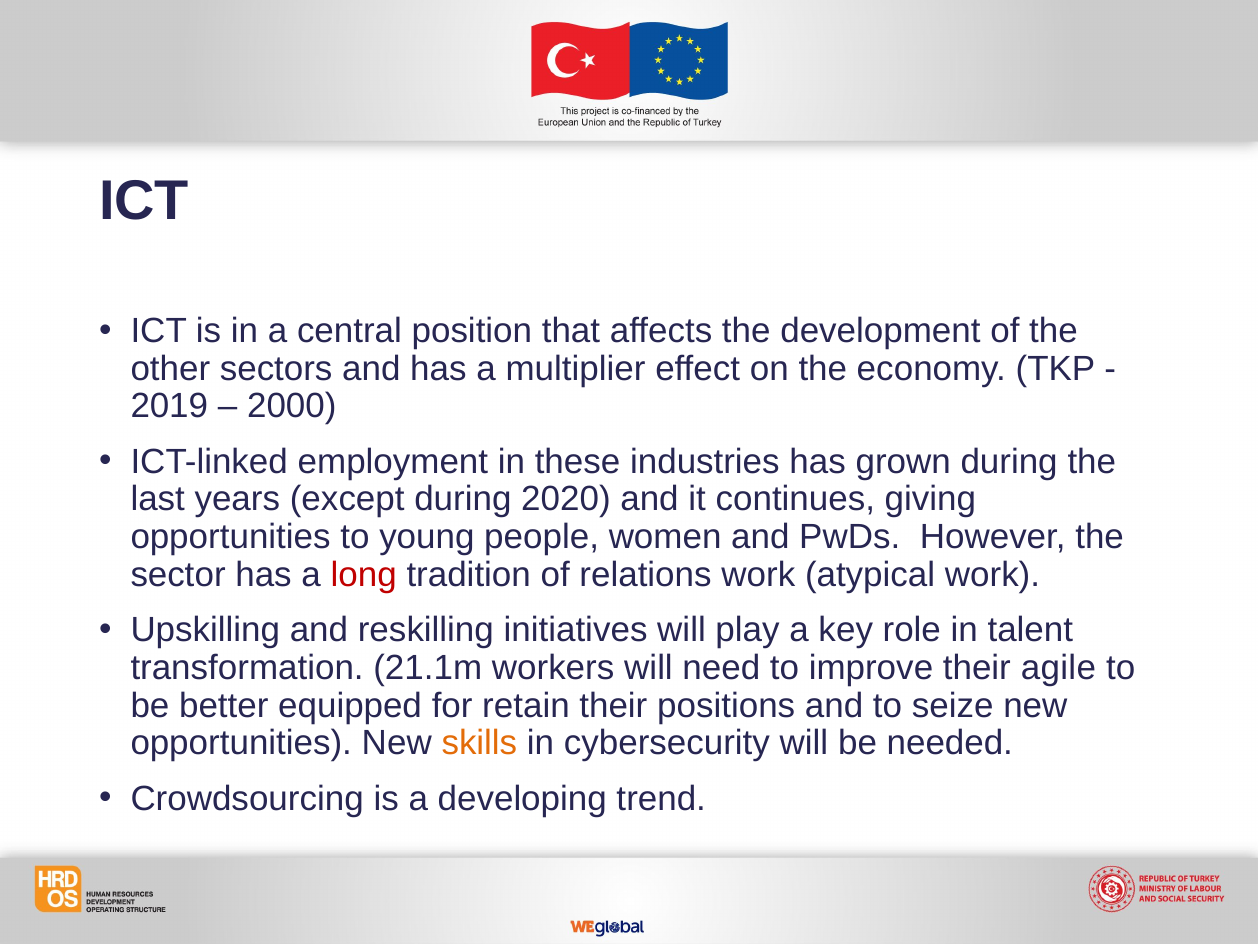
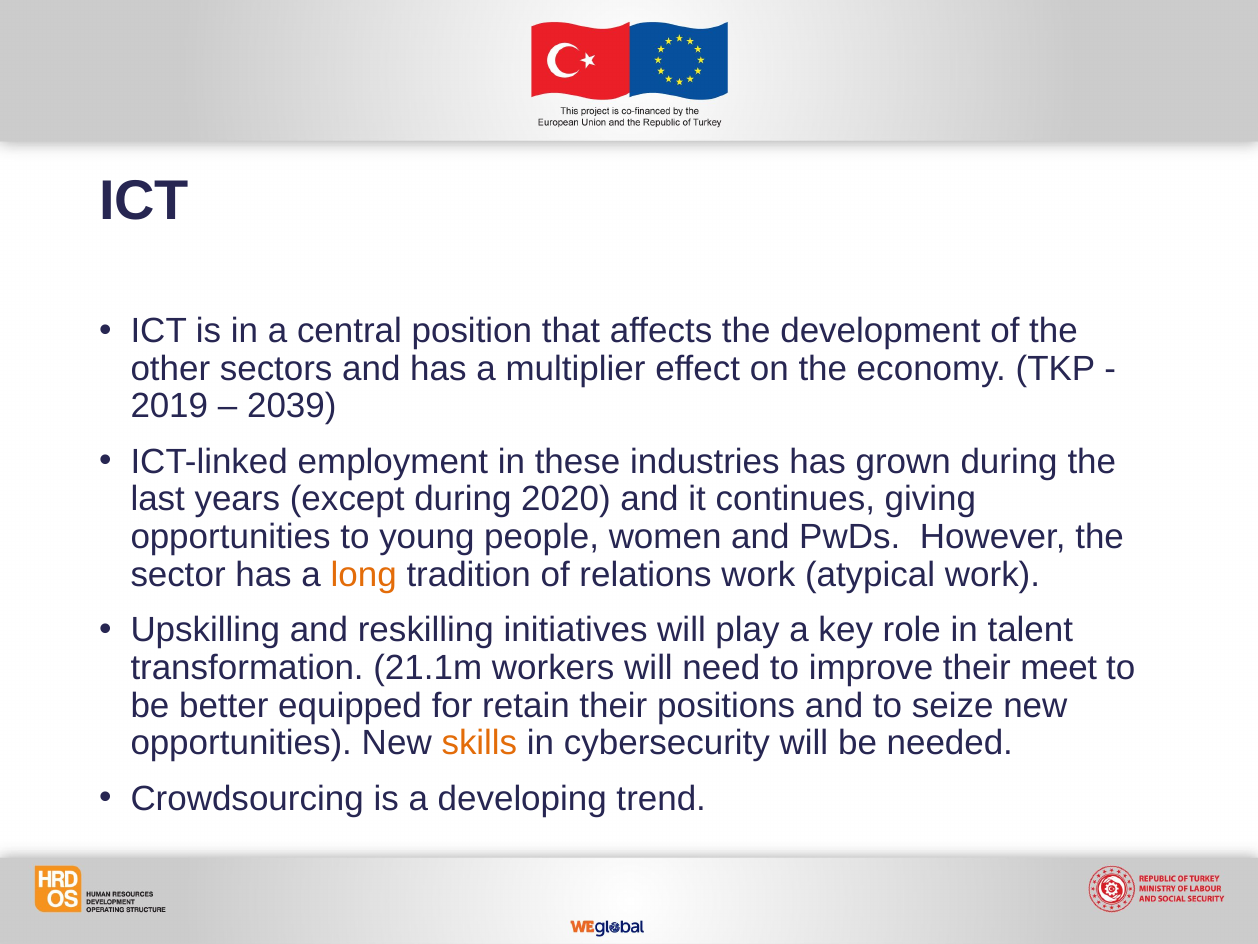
2000: 2000 -> 2039
long colour: red -> orange
agile: agile -> meet
